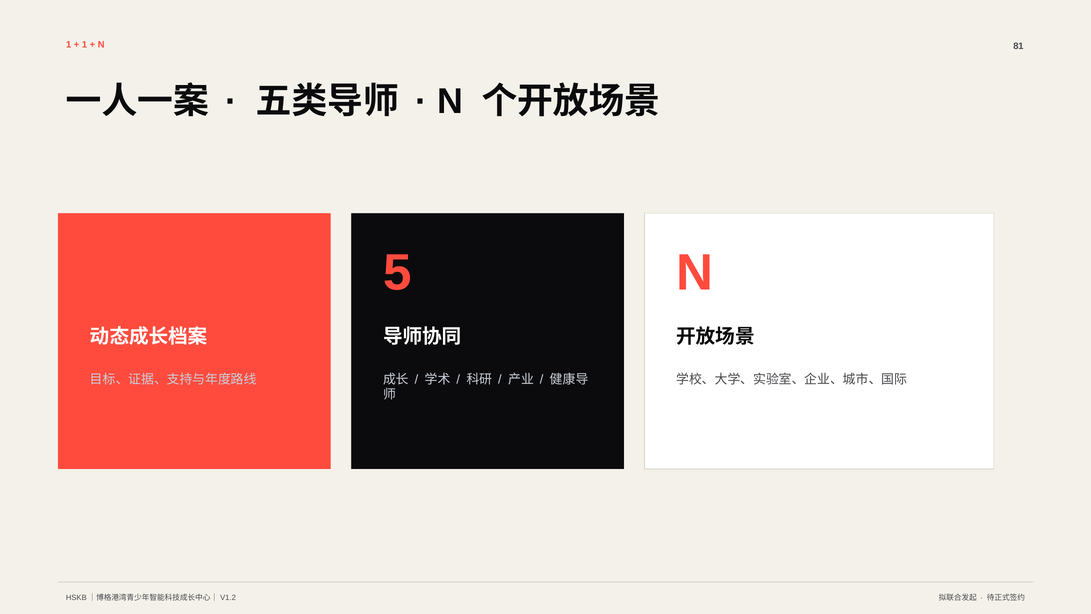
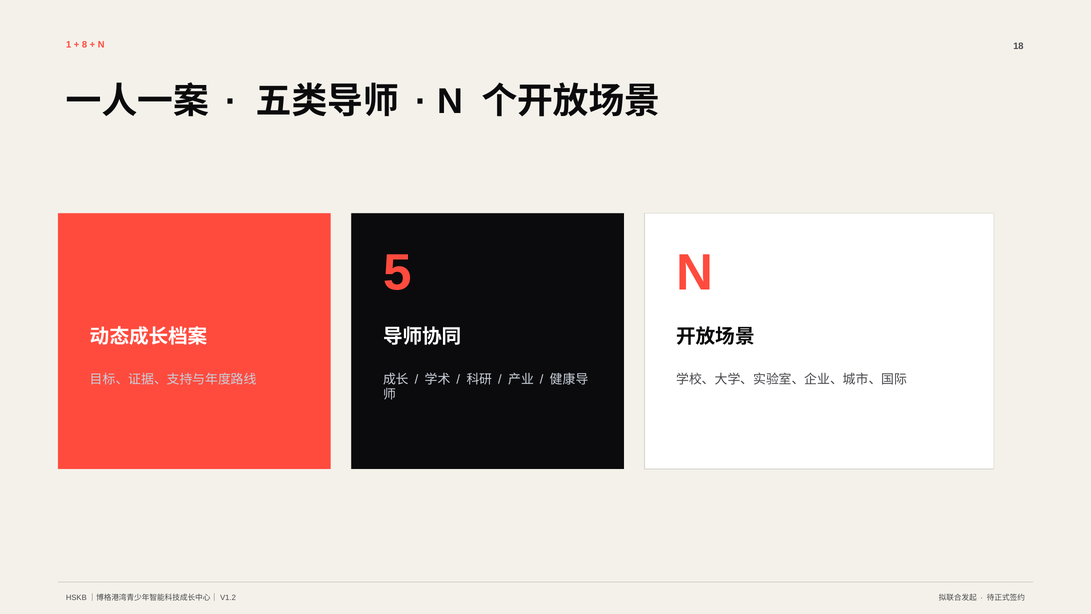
1 at (85, 44): 1 -> 8
81: 81 -> 18
